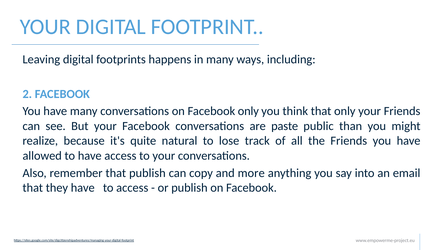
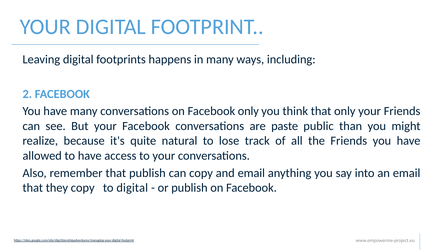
and more: more -> email
they have: have -> copy
to access: access -> digital
